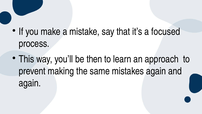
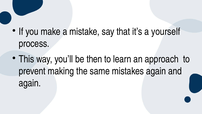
focused: focused -> yourself
